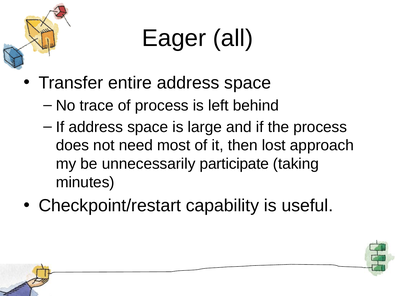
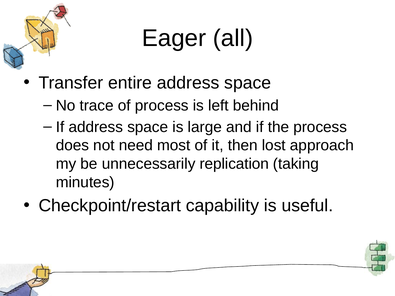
participate: participate -> replication
